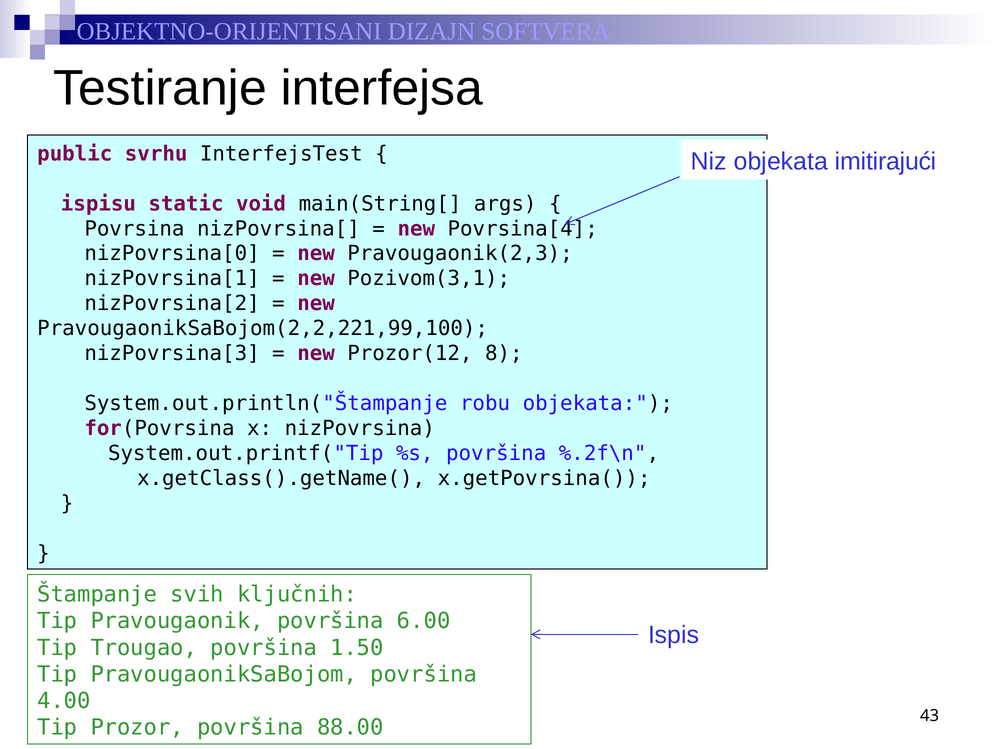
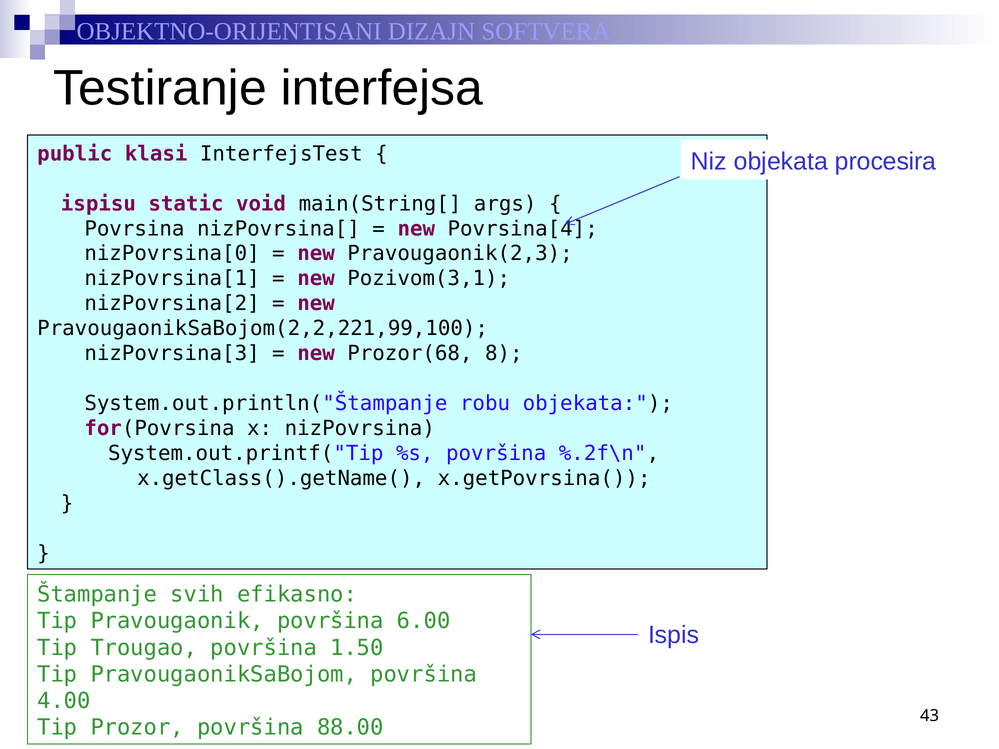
svrhu: svrhu -> klasi
imitirajući: imitirajući -> procesira
Prozor(12: Prozor(12 -> Prozor(68
ključnih: ključnih -> efikasno
